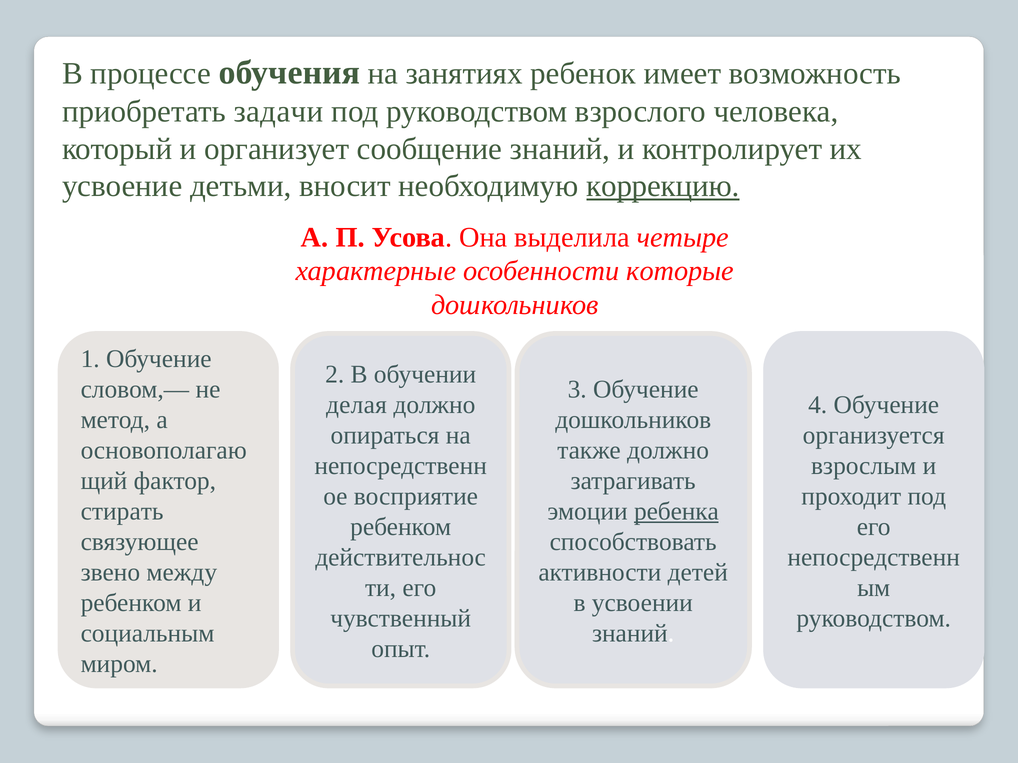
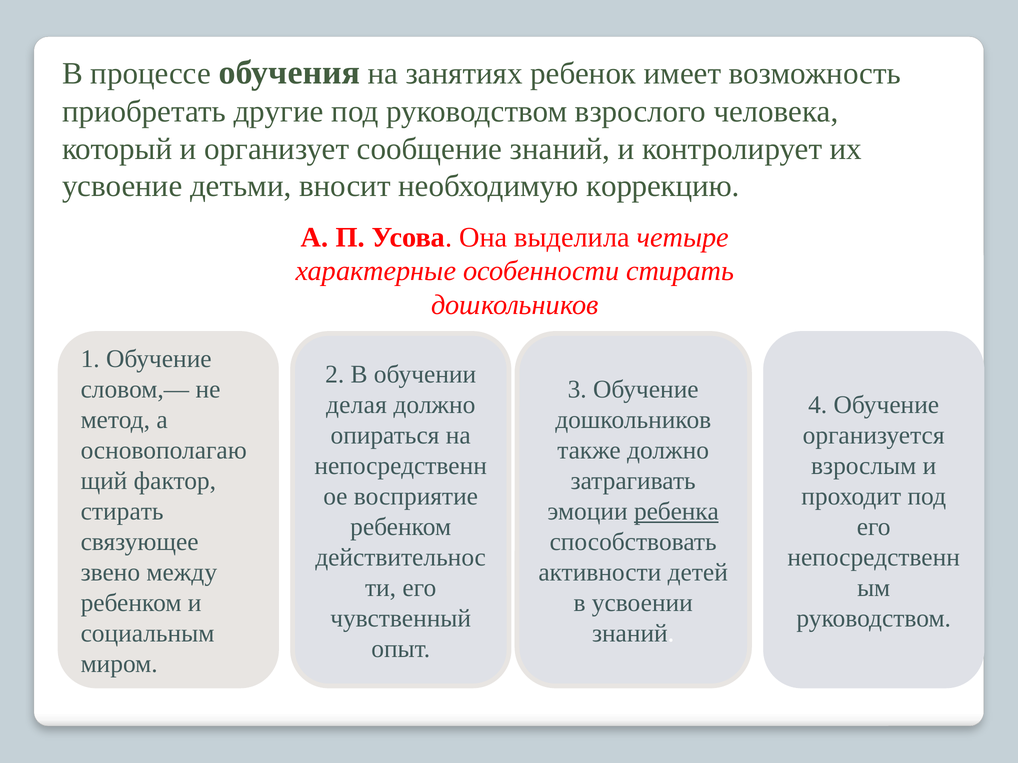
задачи: задачи -> другие
коррекцию underline: present -> none
особенности которые: которые -> стирать
